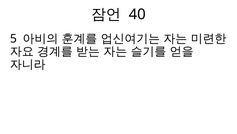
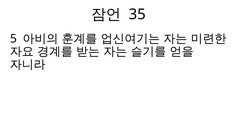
40: 40 -> 35
